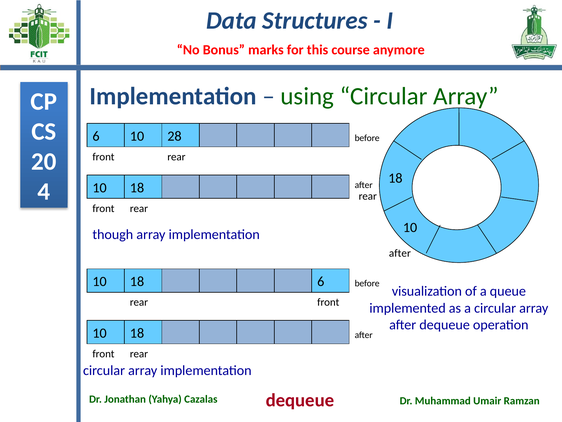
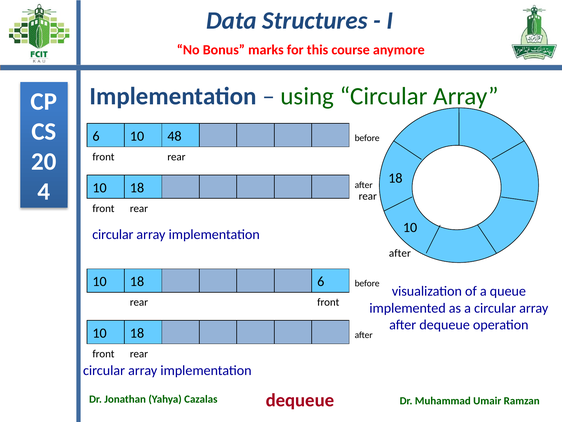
28: 28 -> 48
though at (113, 234): though -> circular
